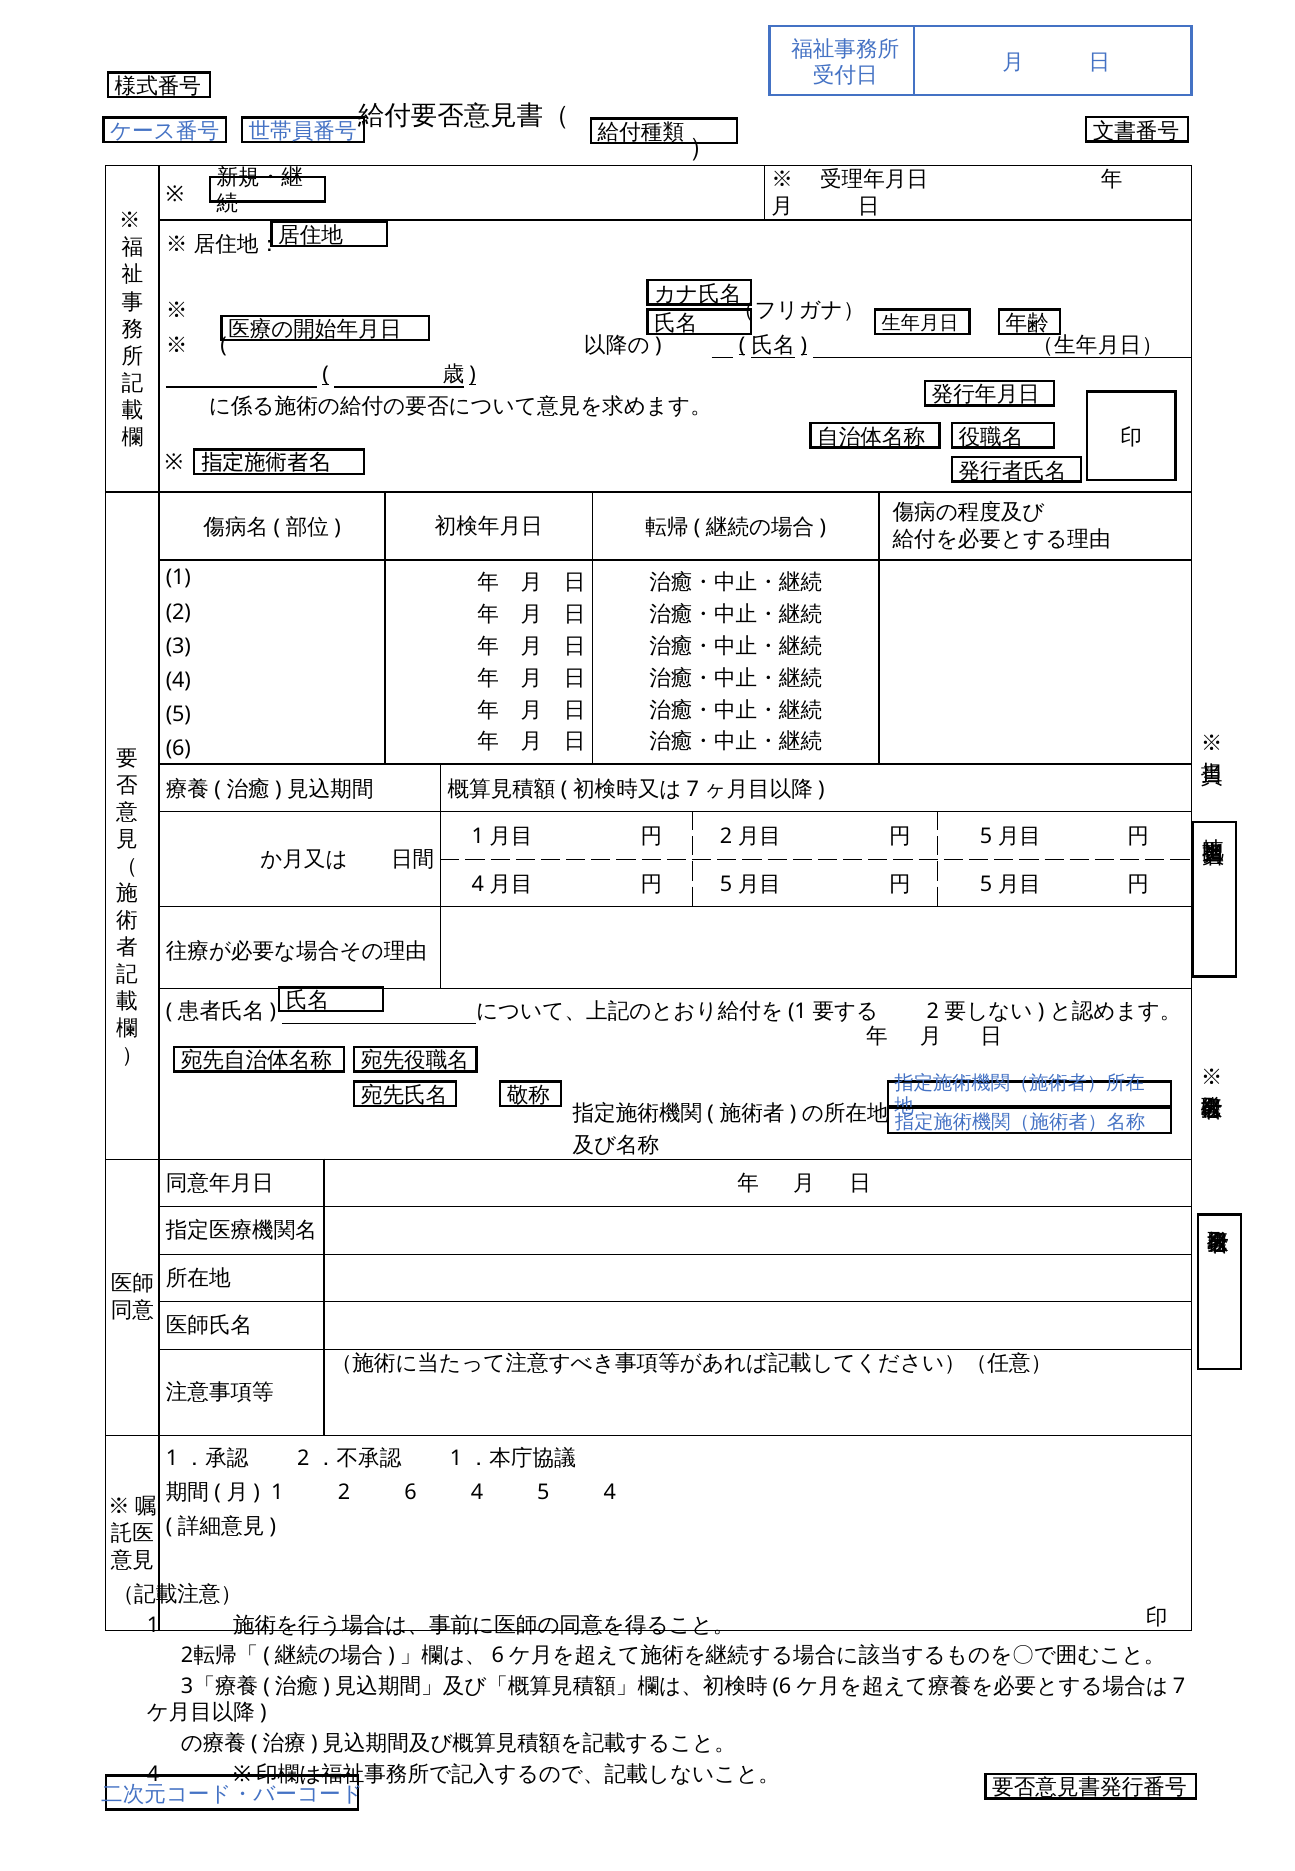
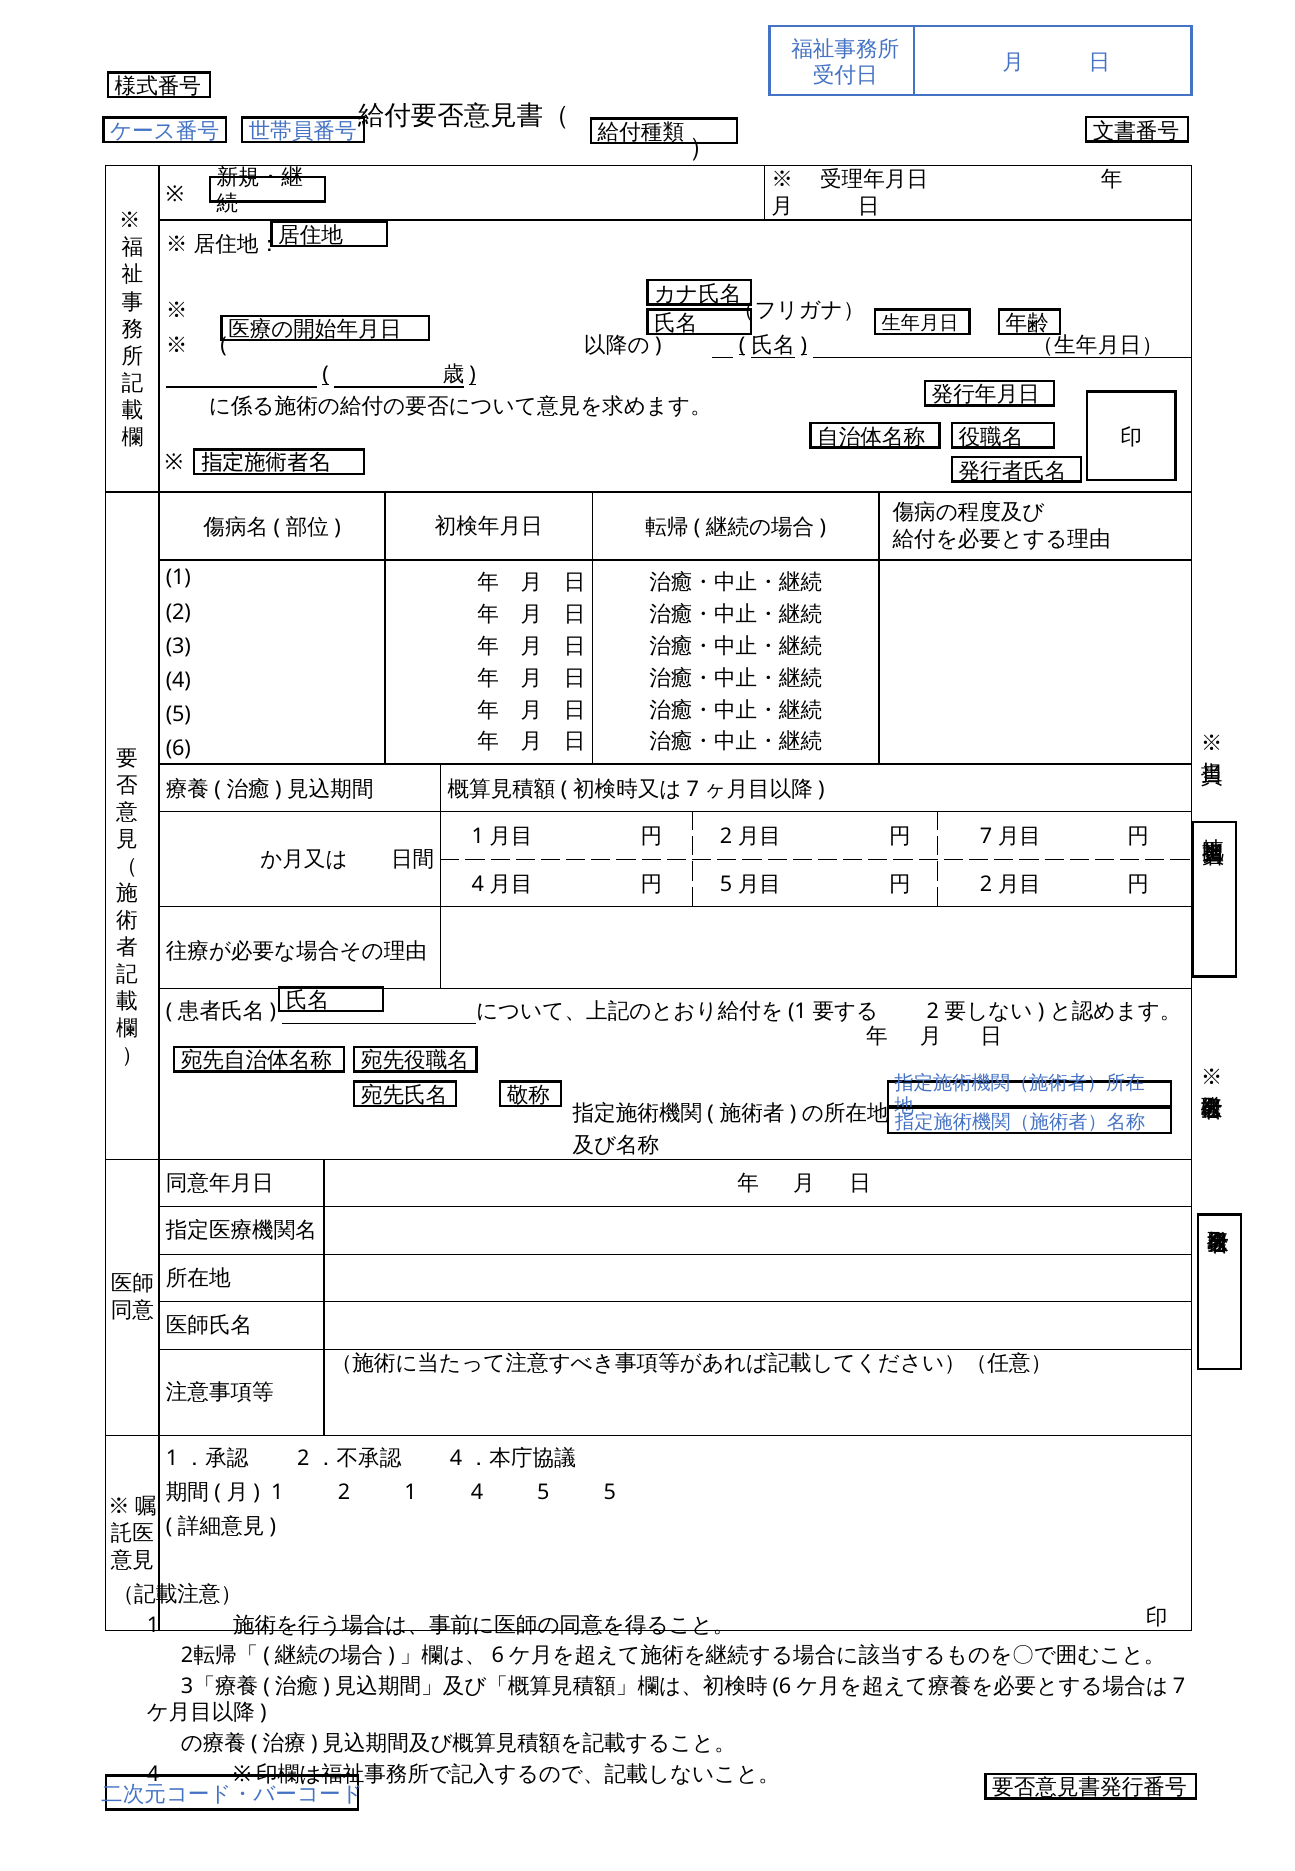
5 at (986, 836): 5 -> 7
5 at (986, 884): 5 -> 2
1 at (456, 1458): 1 -> 4
2 6: 6 -> 1
5 4: 4 -> 5
